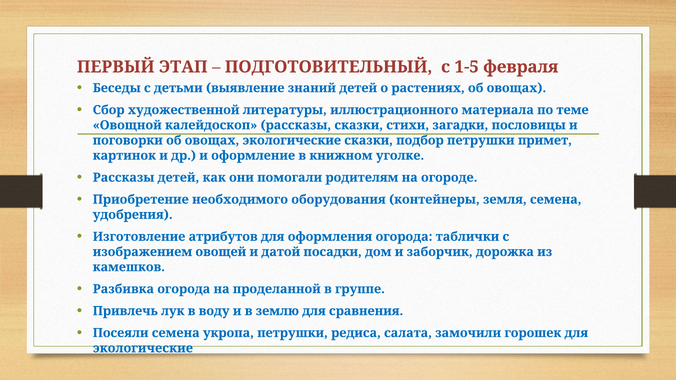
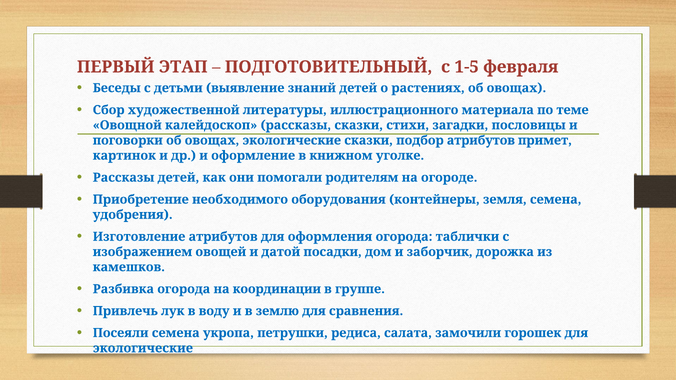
подбор петрушки: петрушки -> атрибутов
проделанной: проделанной -> координации
